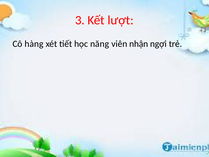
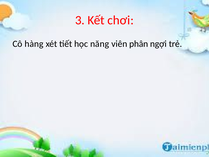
lượt: lượt -> chơi
nhận: nhận -> phân
